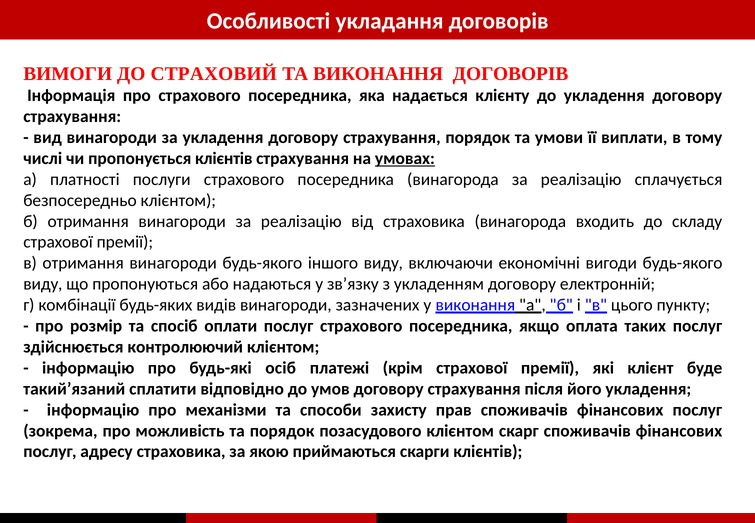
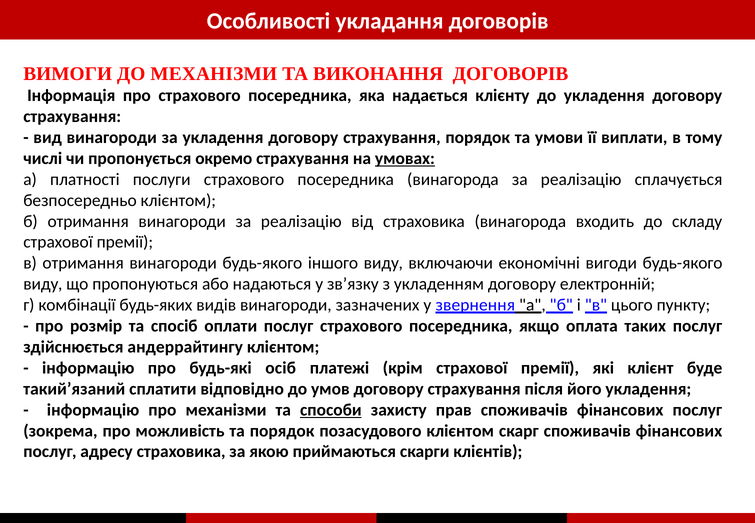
ДО СТРАХОВИЙ: СТРАХОВИЙ -> МЕХАНІЗМИ
пропонується клієнтів: клієнтів -> окремо
у виконання: виконання -> звернення
контролюючий: контролюючий -> андеррайтингу
способи underline: none -> present
